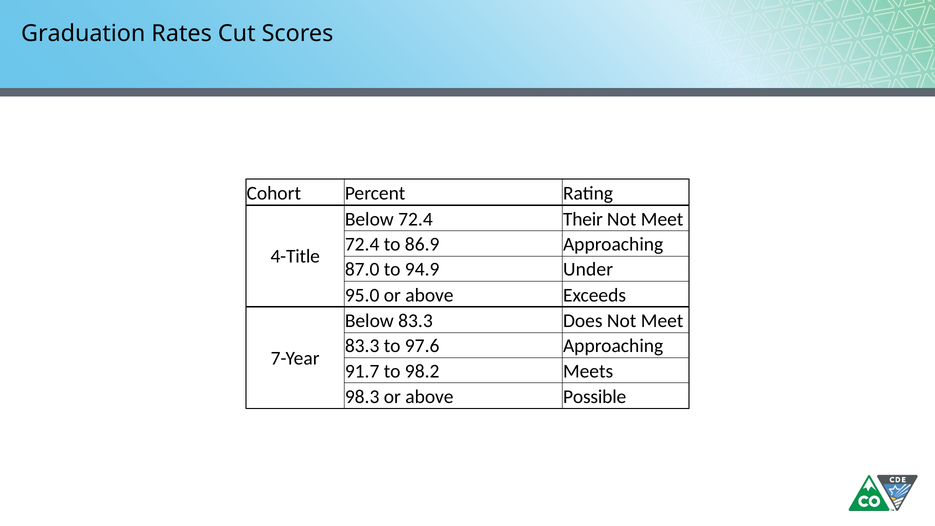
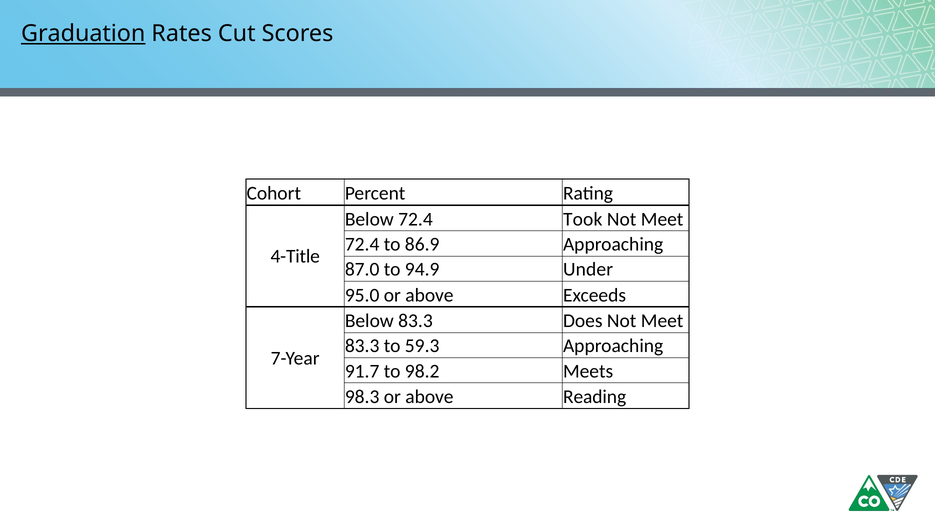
Graduation underline: none -> present
Their: Their -> Took
97.6: 97.6 -> 59.3
Possible: Possible -> Reading
